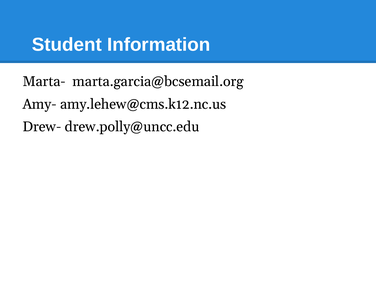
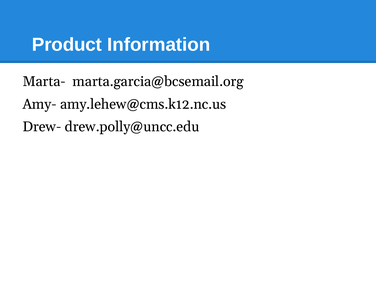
Student: Student -> Product
